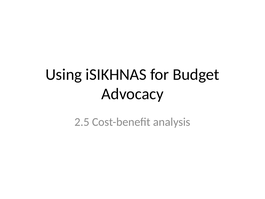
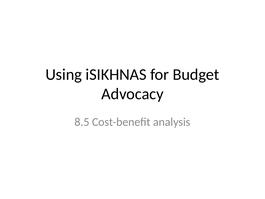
2.5: 2.5 -> 8.5
